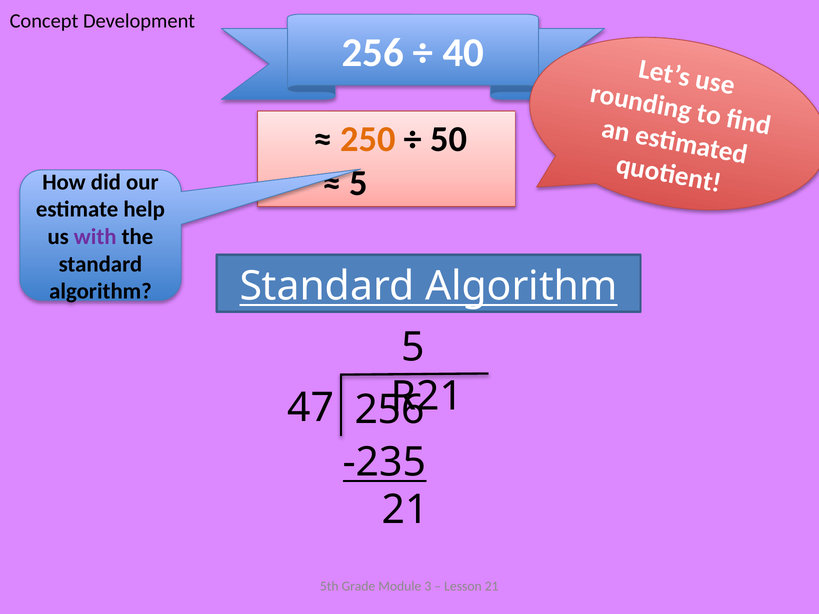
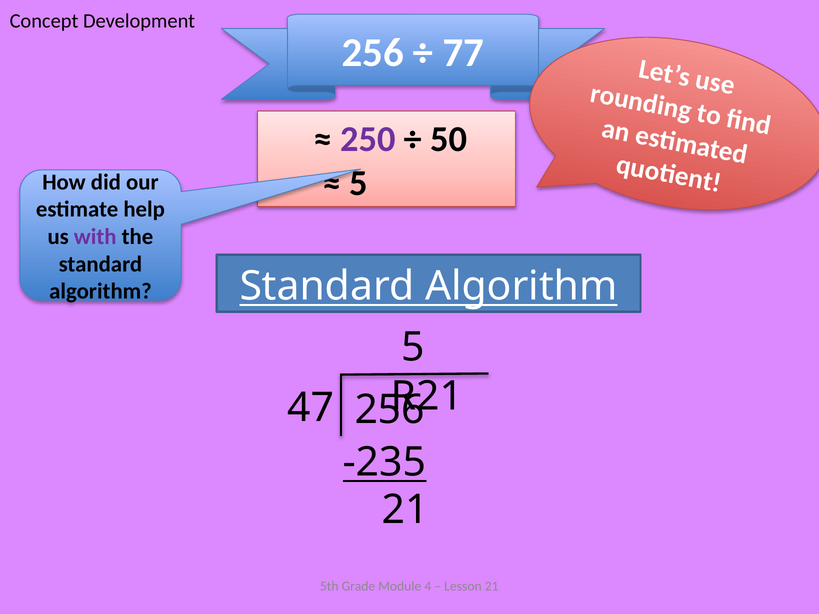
40: 40 -> 77
250 colour: orange -> purple
3: 3 -> 4
